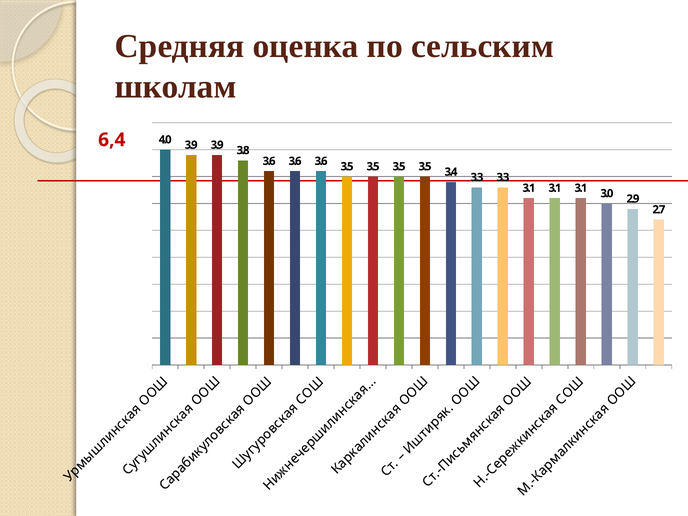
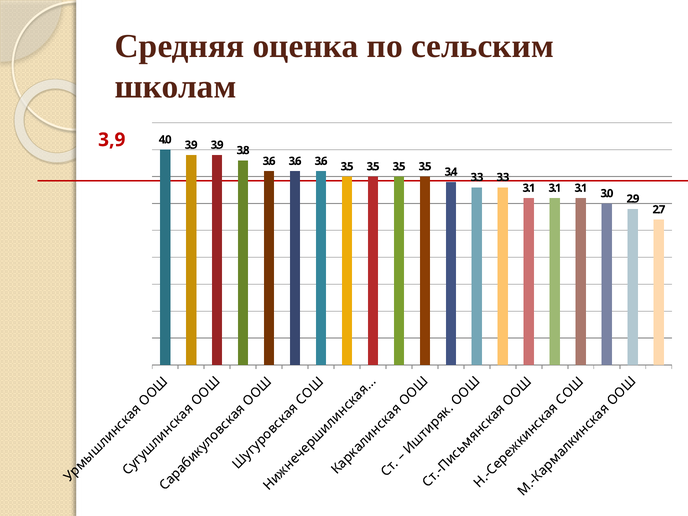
6,4: 6,4 -> 3,9
